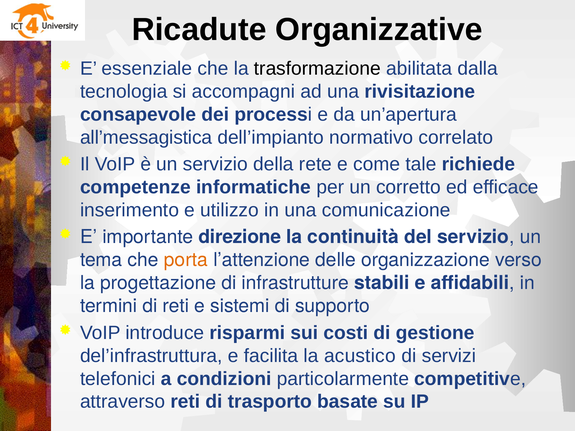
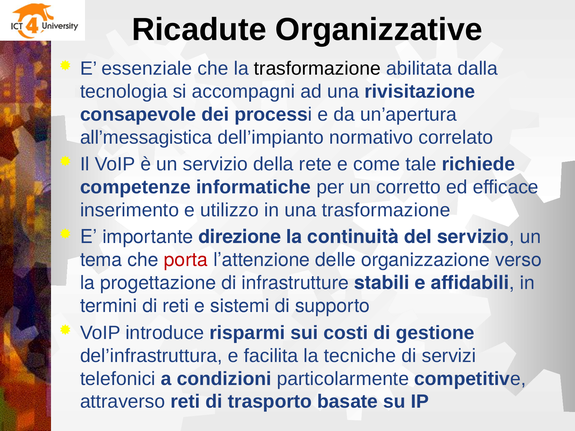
una comunicazione: comunicazione -> trasformazione
porta colour: orange -> red
acustico: acustico -> tecniche
